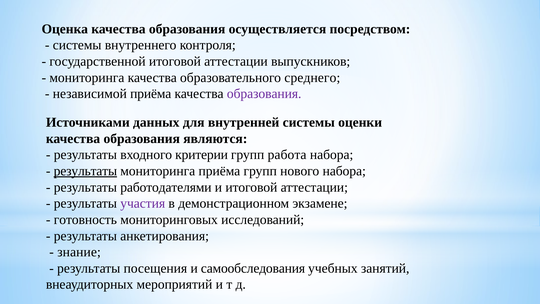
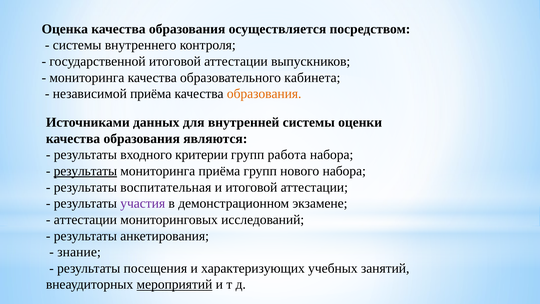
среднего: среднего -> кабинета
образования at (264, 94) colour: purple -> orange
работодателями: работодателями -> воспитательная
готовность at (85, 220): готовность -> аттестации
самообследования: самообследования -> характеризующих
мероприятий underline: none -> present
